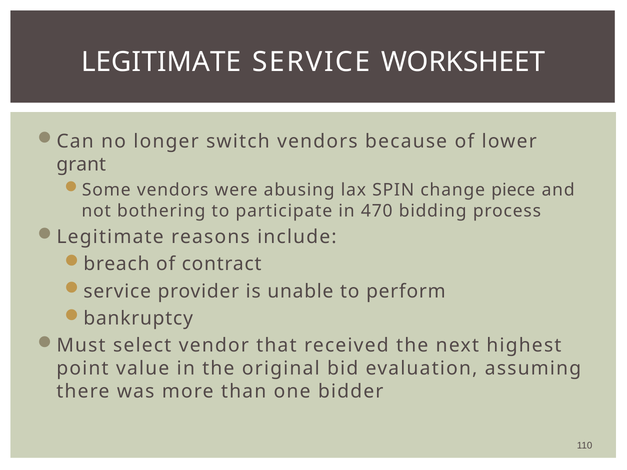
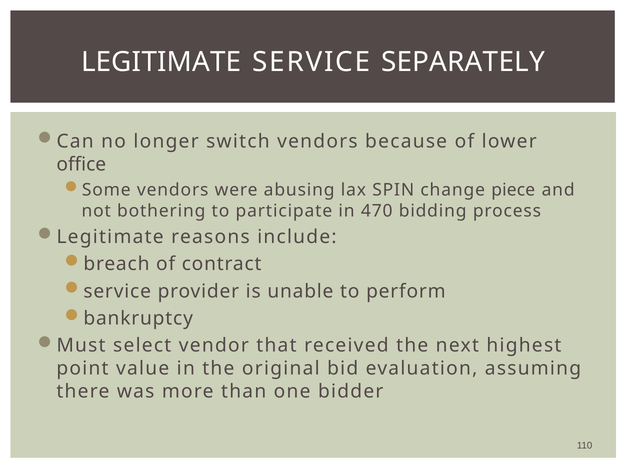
WORKSHEET: WORKSHEET -> SEPARATELY
grant: grant -> office
